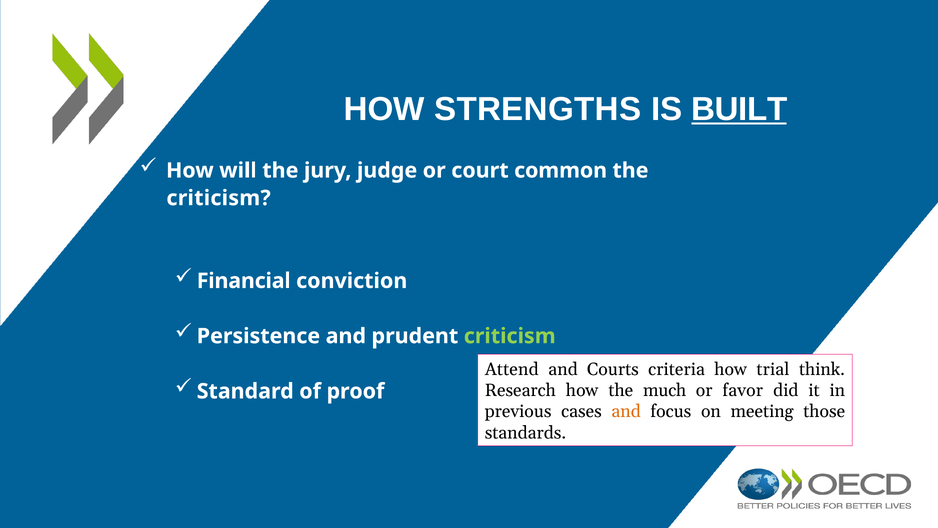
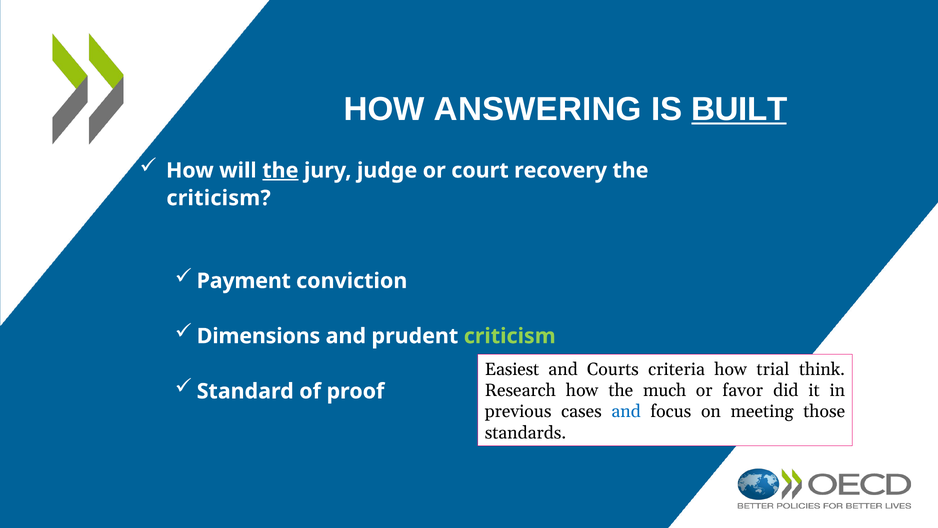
STRENGTHS: STRENGTHS -> ANSWERING
the at (280, 170) underline: none -> present
common: common -> recovery
Financial: Financial -> Payment
Persistence: Persistence -> Dimensions
Attend: Attend -> Easiest
and at (626, 411) colour: orange -> blue
